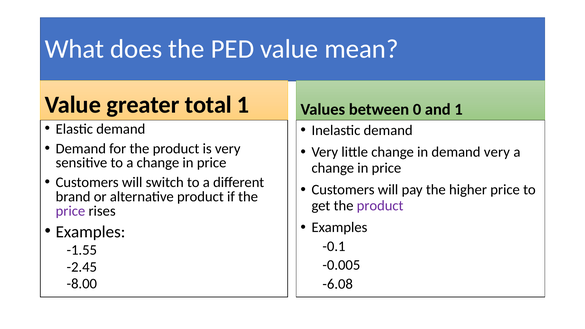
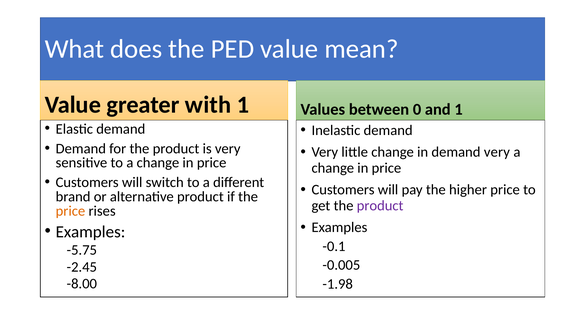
total: total -> with
price at (70, 211) colour: purple -> orange
-1.55: -1.55 -> -5.75
-6.08: -6.08 -> -1.98
